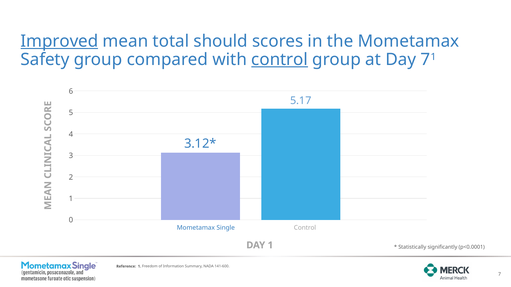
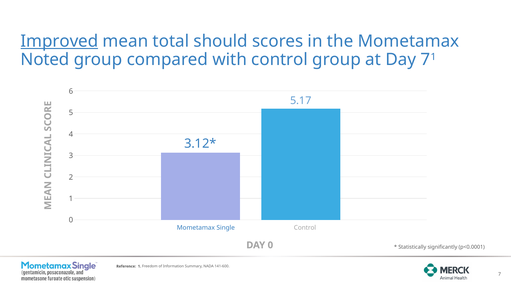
Safety: Safety -> Noted
control at (280, 60) underline: present -> none
DAY 1: 1 -> 0
